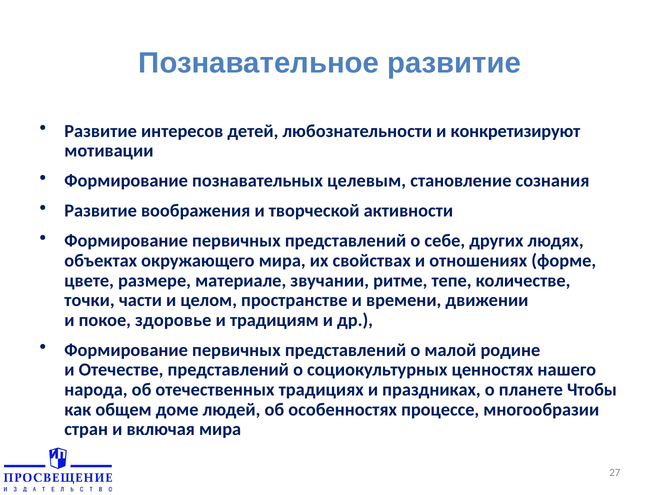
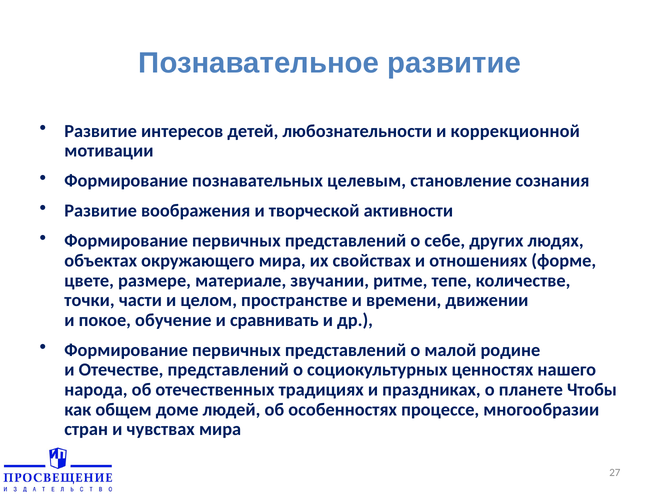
конкретизируют: конкретизируют -> коррекционной
здоровье: здоровье -> обучение
традициям: традициям -> сравнивать
включая: включая -> чувствах
